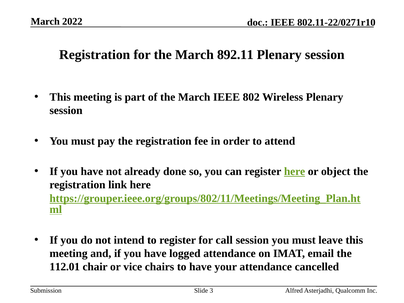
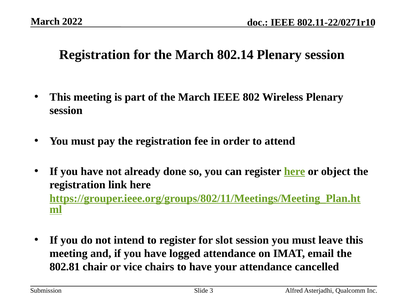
892.11: 892.11 -> 802.14
call: call -> slot
112.01: 112.01 -> 802.81
